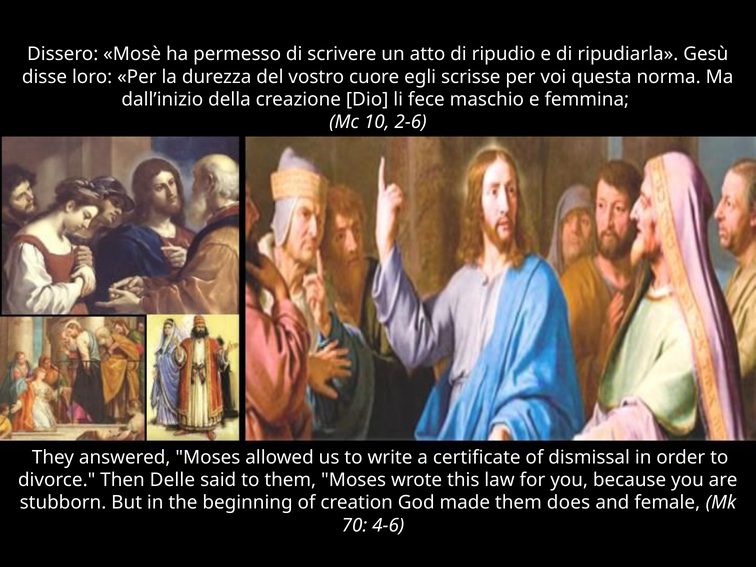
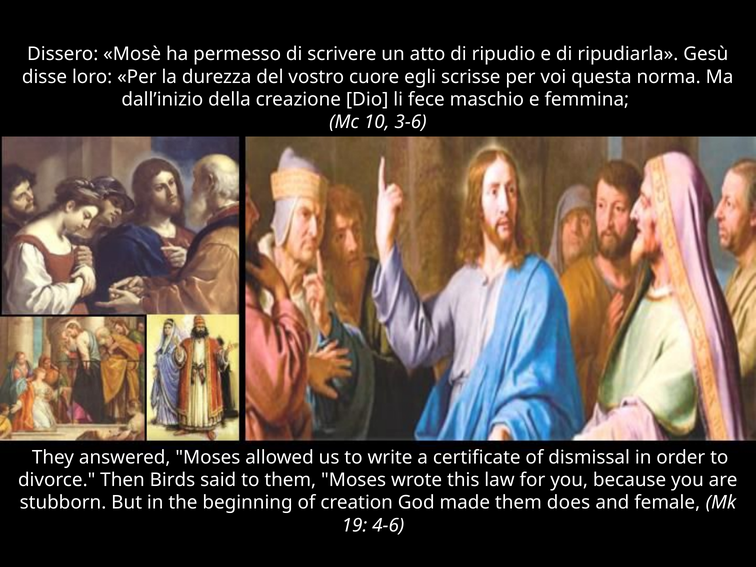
2-6: 2-6 -> 3-6
Delle: Delle -> Birds
70: 70 -> 19
